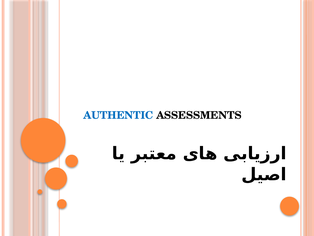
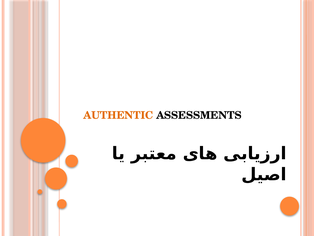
AUTHENTIC colour: blue -> orange
